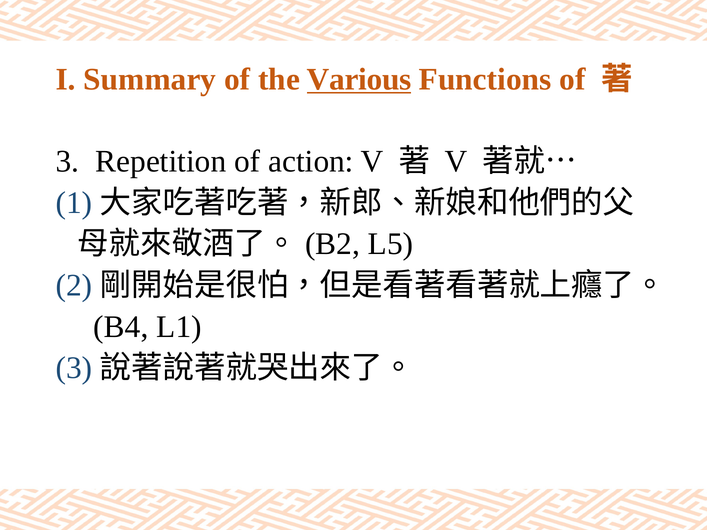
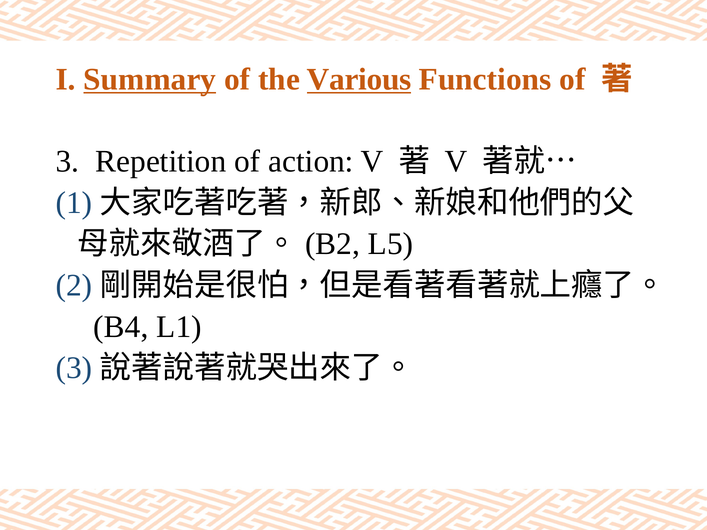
Summary underline: none -> present
